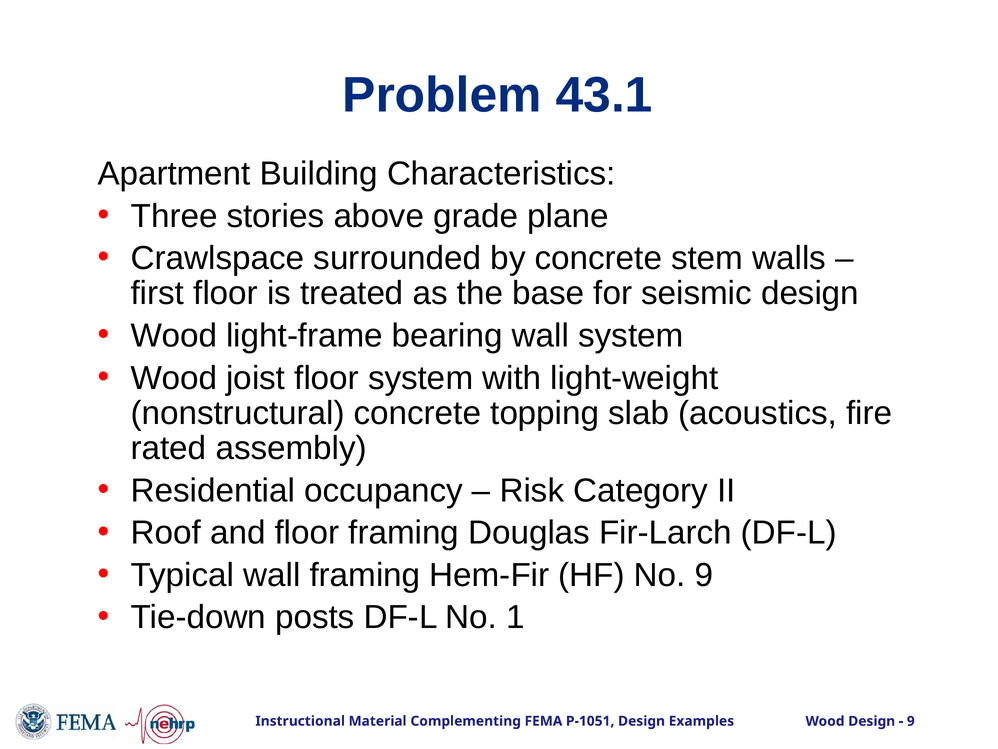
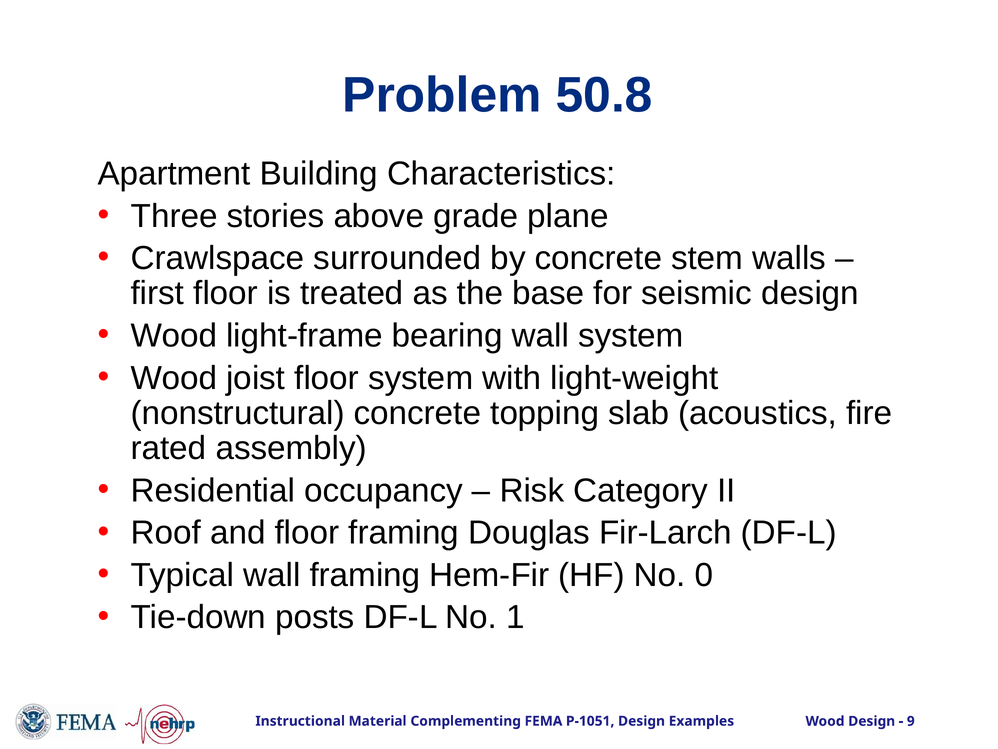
43.1: 43.1 -> 50.8
No 9: 9 -> 0
